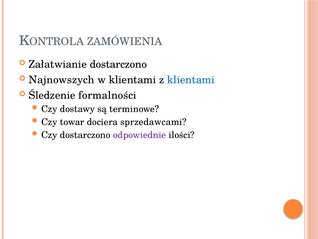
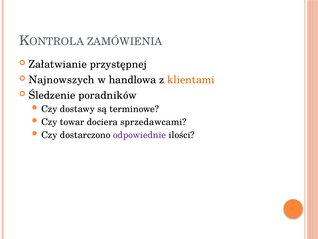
Załatwianie dostarczono: dostarczono -> przystępnej
w klientami: klientami -> handlowa
klientami at (191, 80) colour: blue -> orange
formalności: formalności -> poradników
